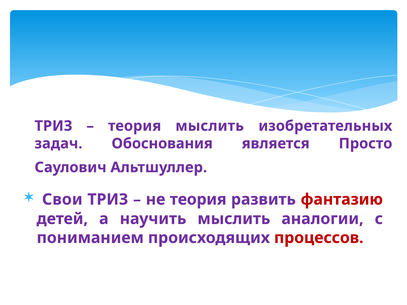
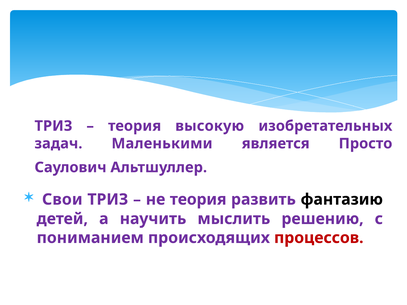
теория мыслить: мыслить -> высокую
Обоснования: Обоснования -> Маленькими
фантазию colour: red -> black
аналогии: аналогии -> решению
